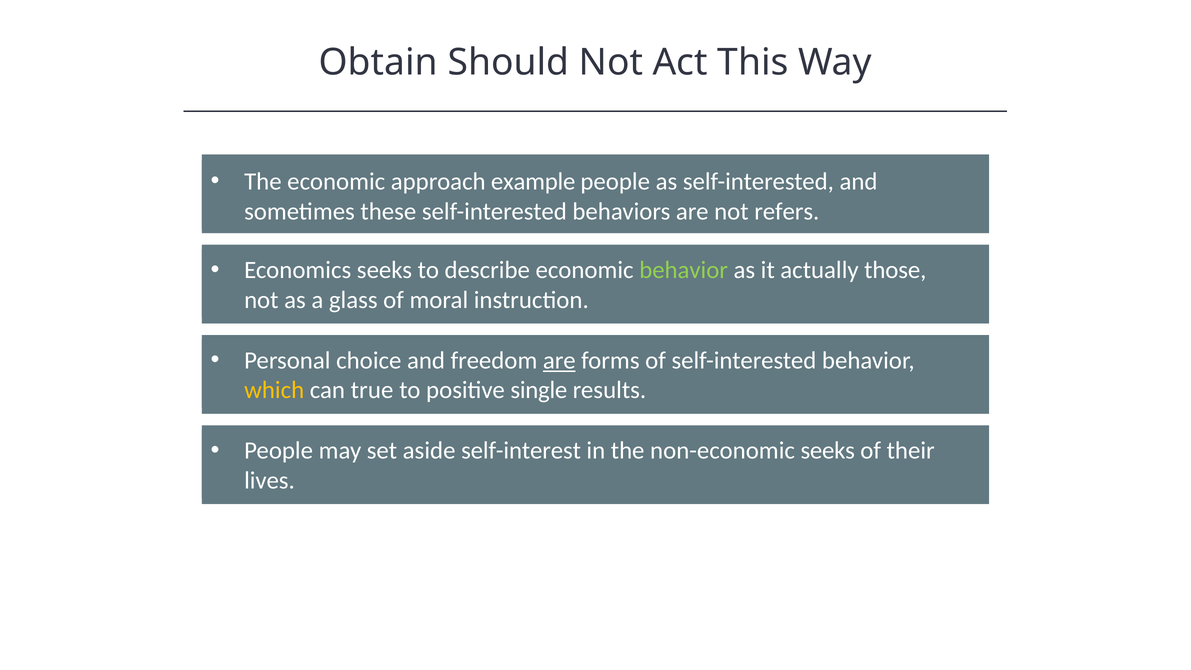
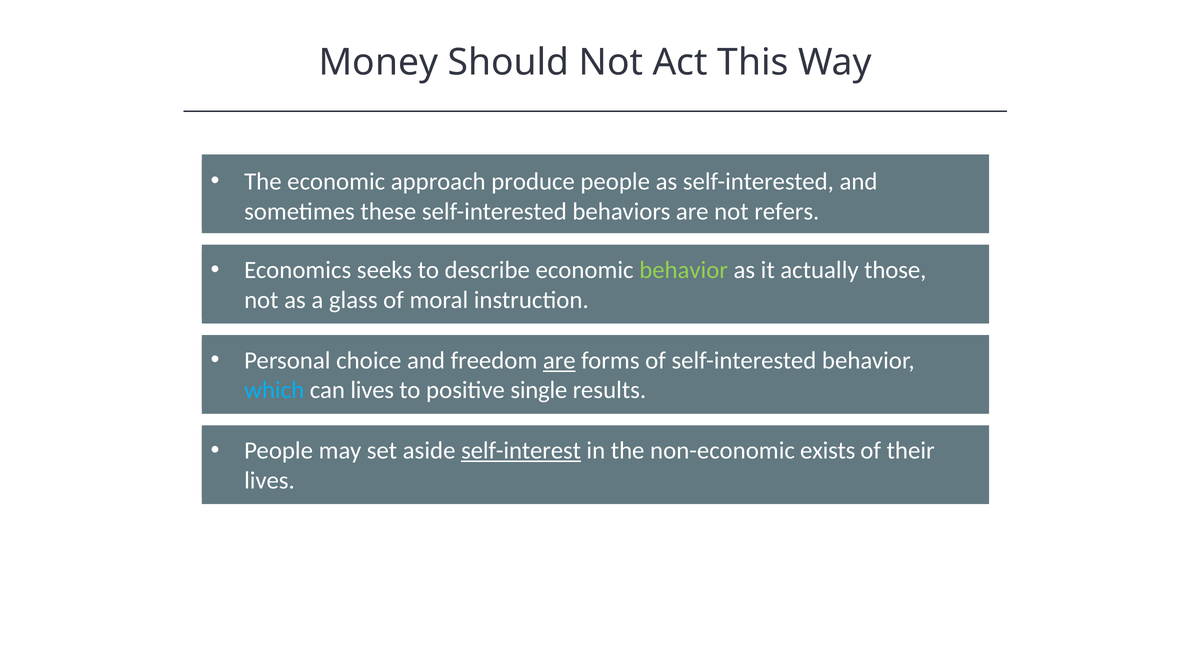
Obtain: Obtain -> Money
example: example -> produce
which colour: yellow -> light blue
can true: true -> lives
self-interest underline: none -> present
non-economic seeks: seeks -> exists
